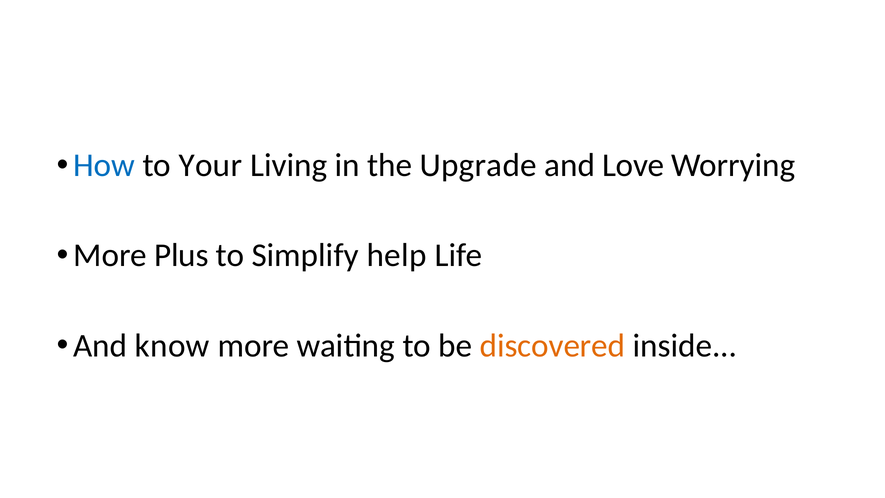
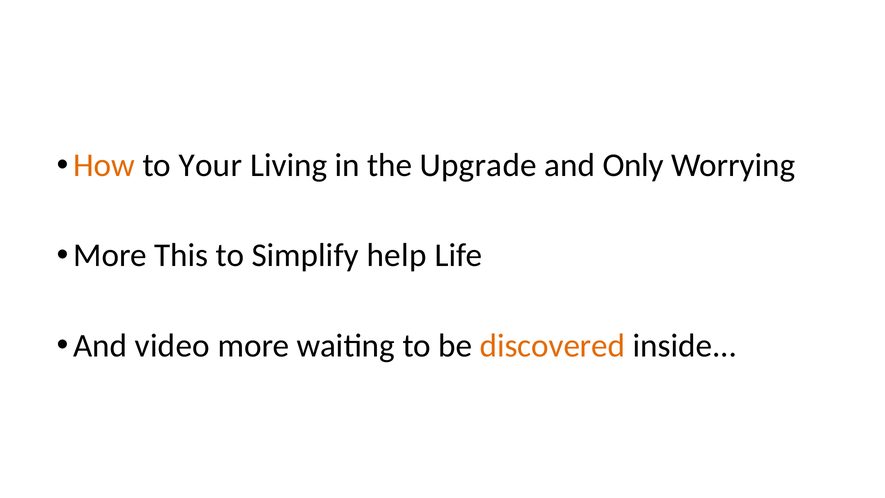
How colour: blue -> orange
Love: Love -> Only
Plus: Plus -> This
know: know -> video
